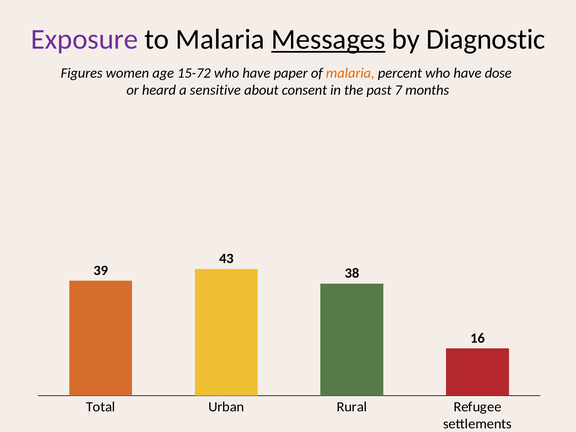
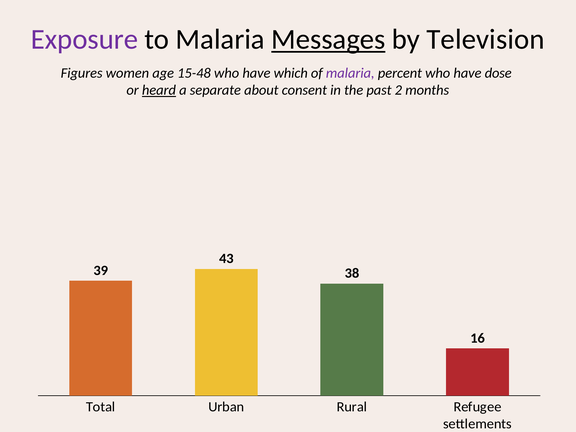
Diagnostic: Diagnostic -> Television
15-72: 15-72 -> 15-48
paper: paper -> which
malaria at (350, 73) colour: orange -> purple
heard underline: none -> present
sensitive: sensitive -> separate
7: 7 -> 2
